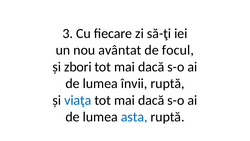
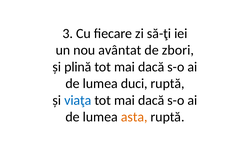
focul: focul -> zbori
zbori: zbori -> plină
învii: învii -> duci
asta colour: blue -> orange
